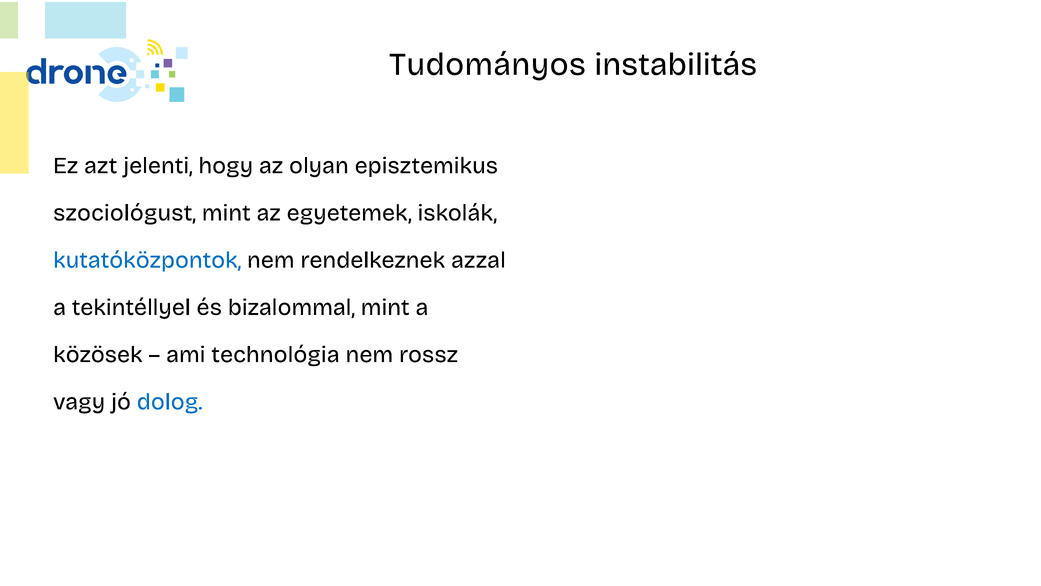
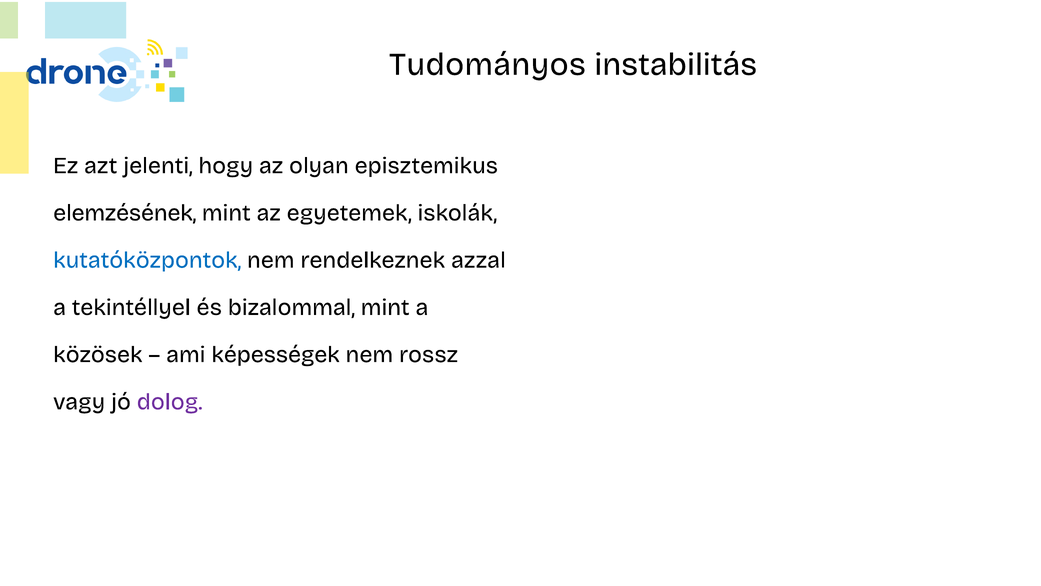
szociológust: szociológust -> elemzésének
technológia: technológia -> képességek
dolog colour: blue -> purple
